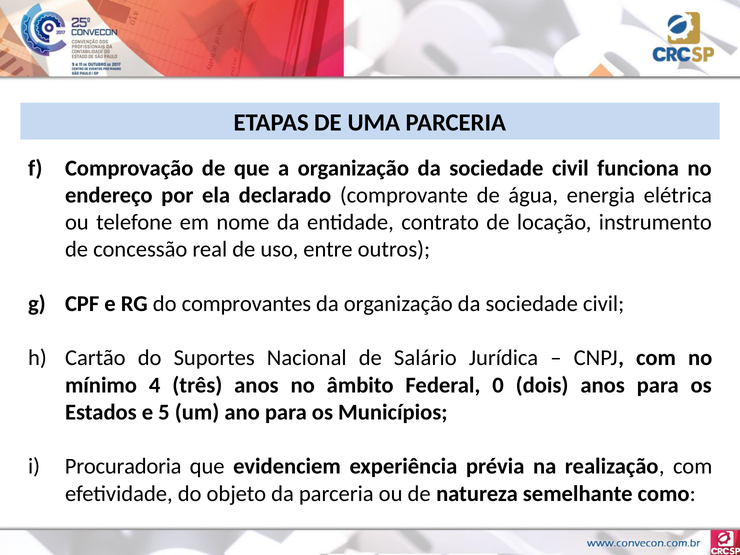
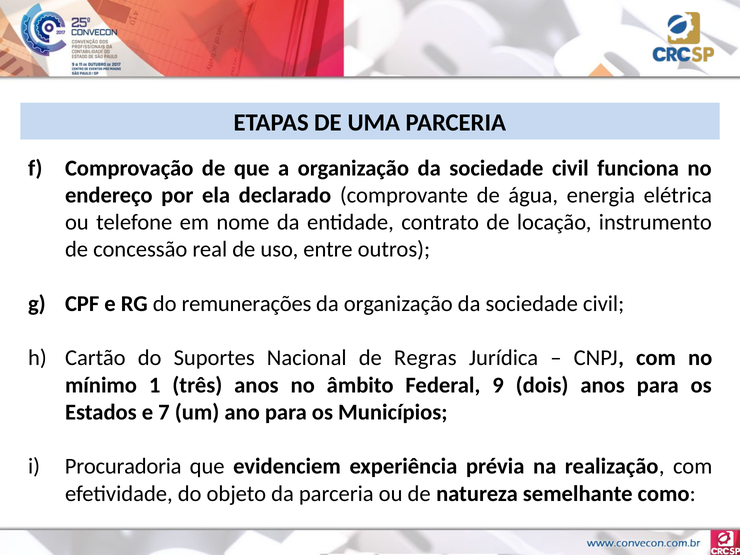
comprovantes: comprovantes -> remunerações
Salário: Salário -> Regras
4: 4 -> 1
0: 0 -> 9
5: 5 -> 7
